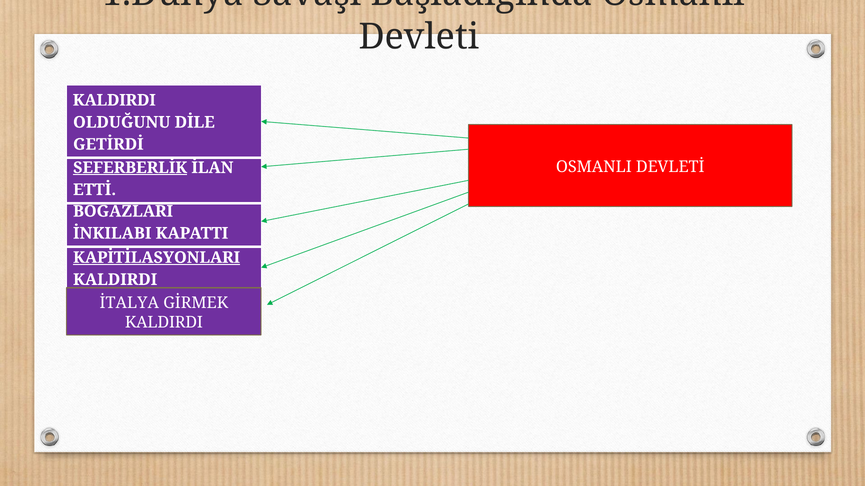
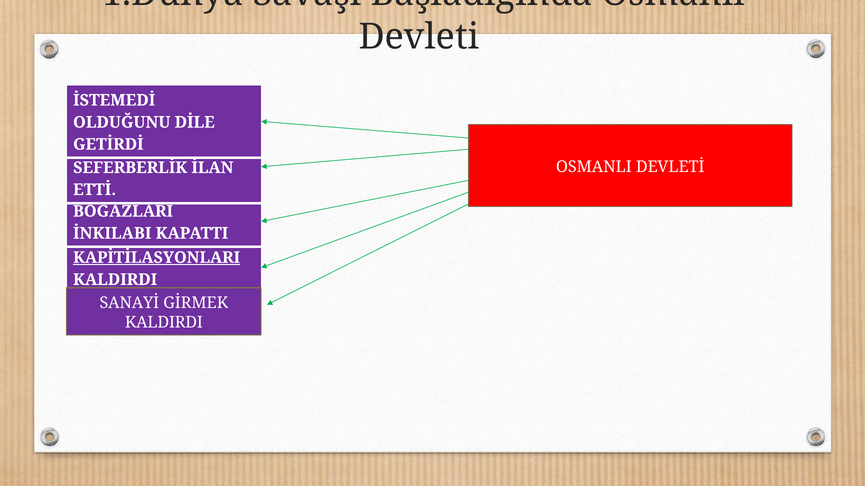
KALDIRDI at (114, 100): KALDIRDI -> İSTEMEDİ
SEFERBERLİK underline: present -> none
İTALYA: İTALYA -> SANAYİ
